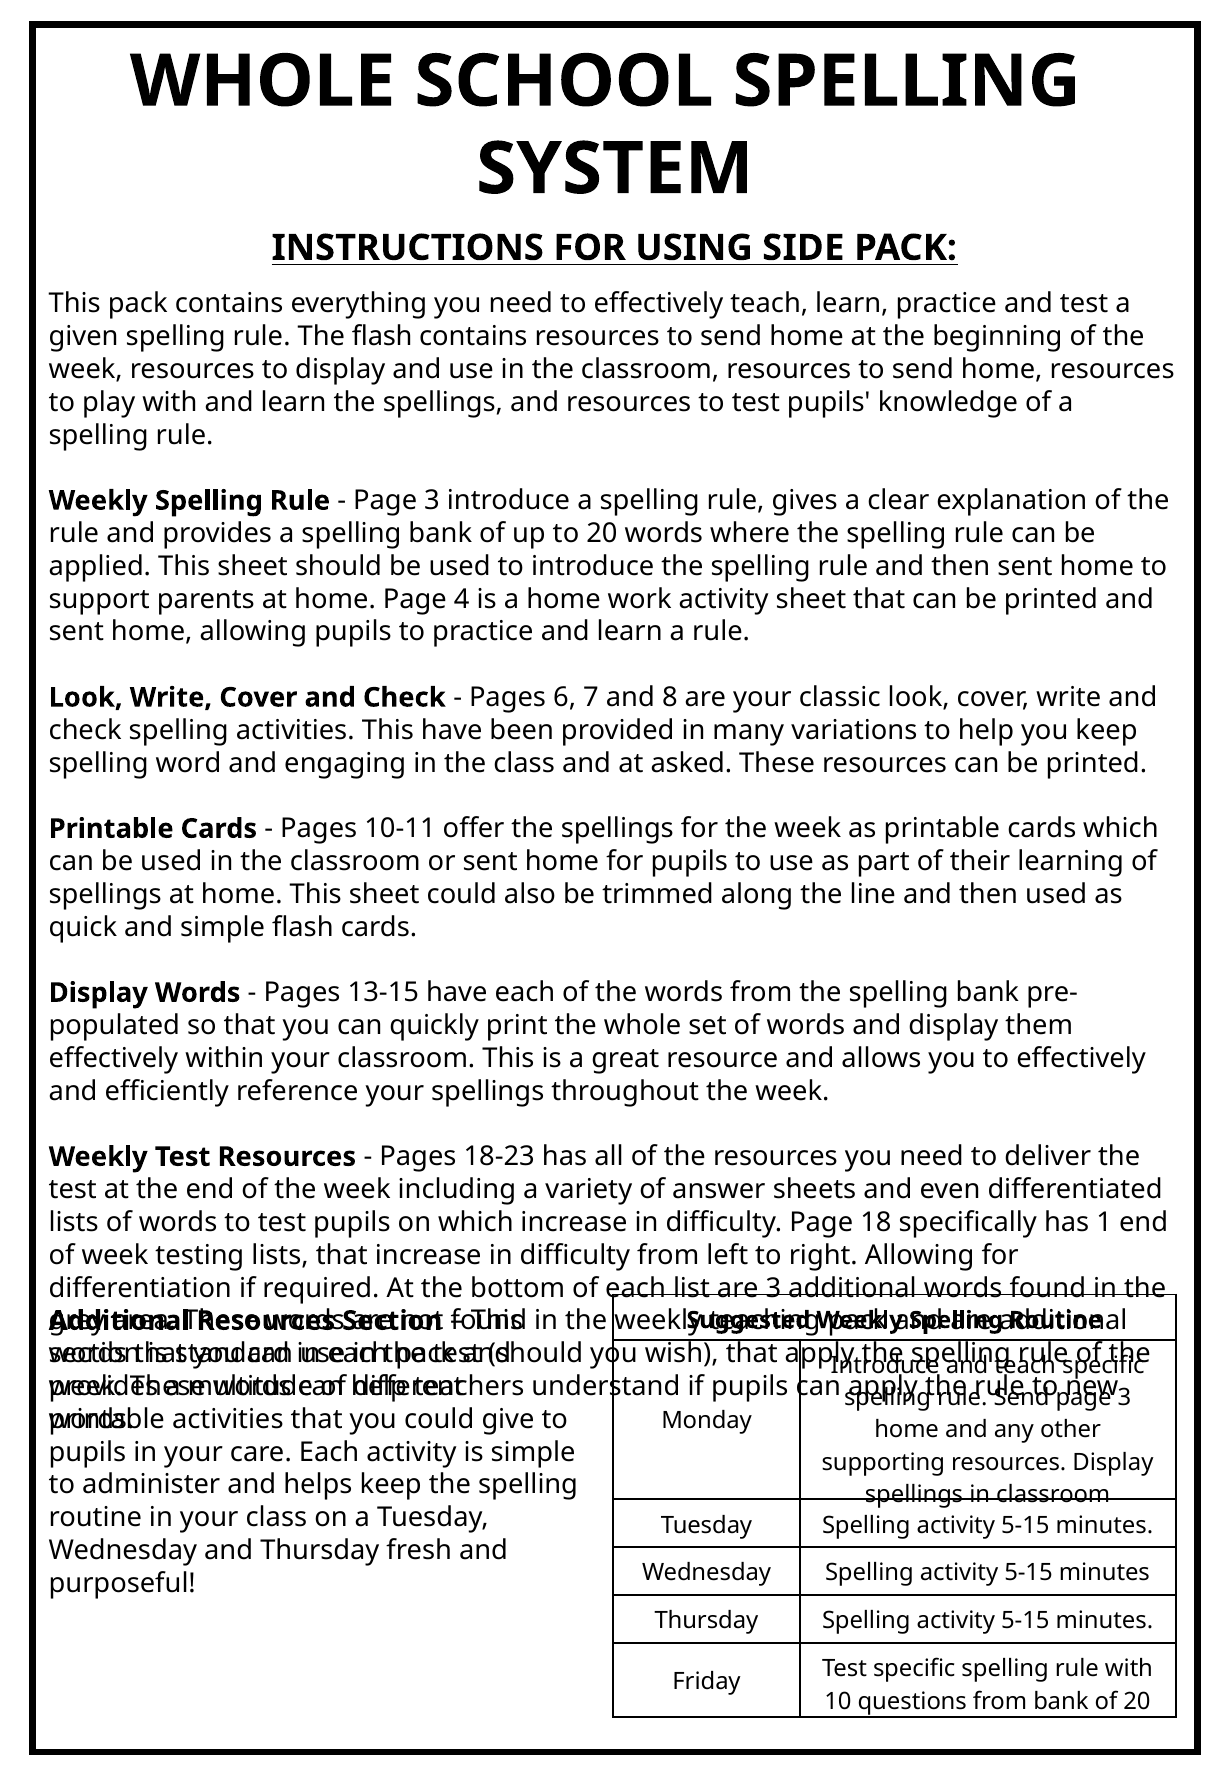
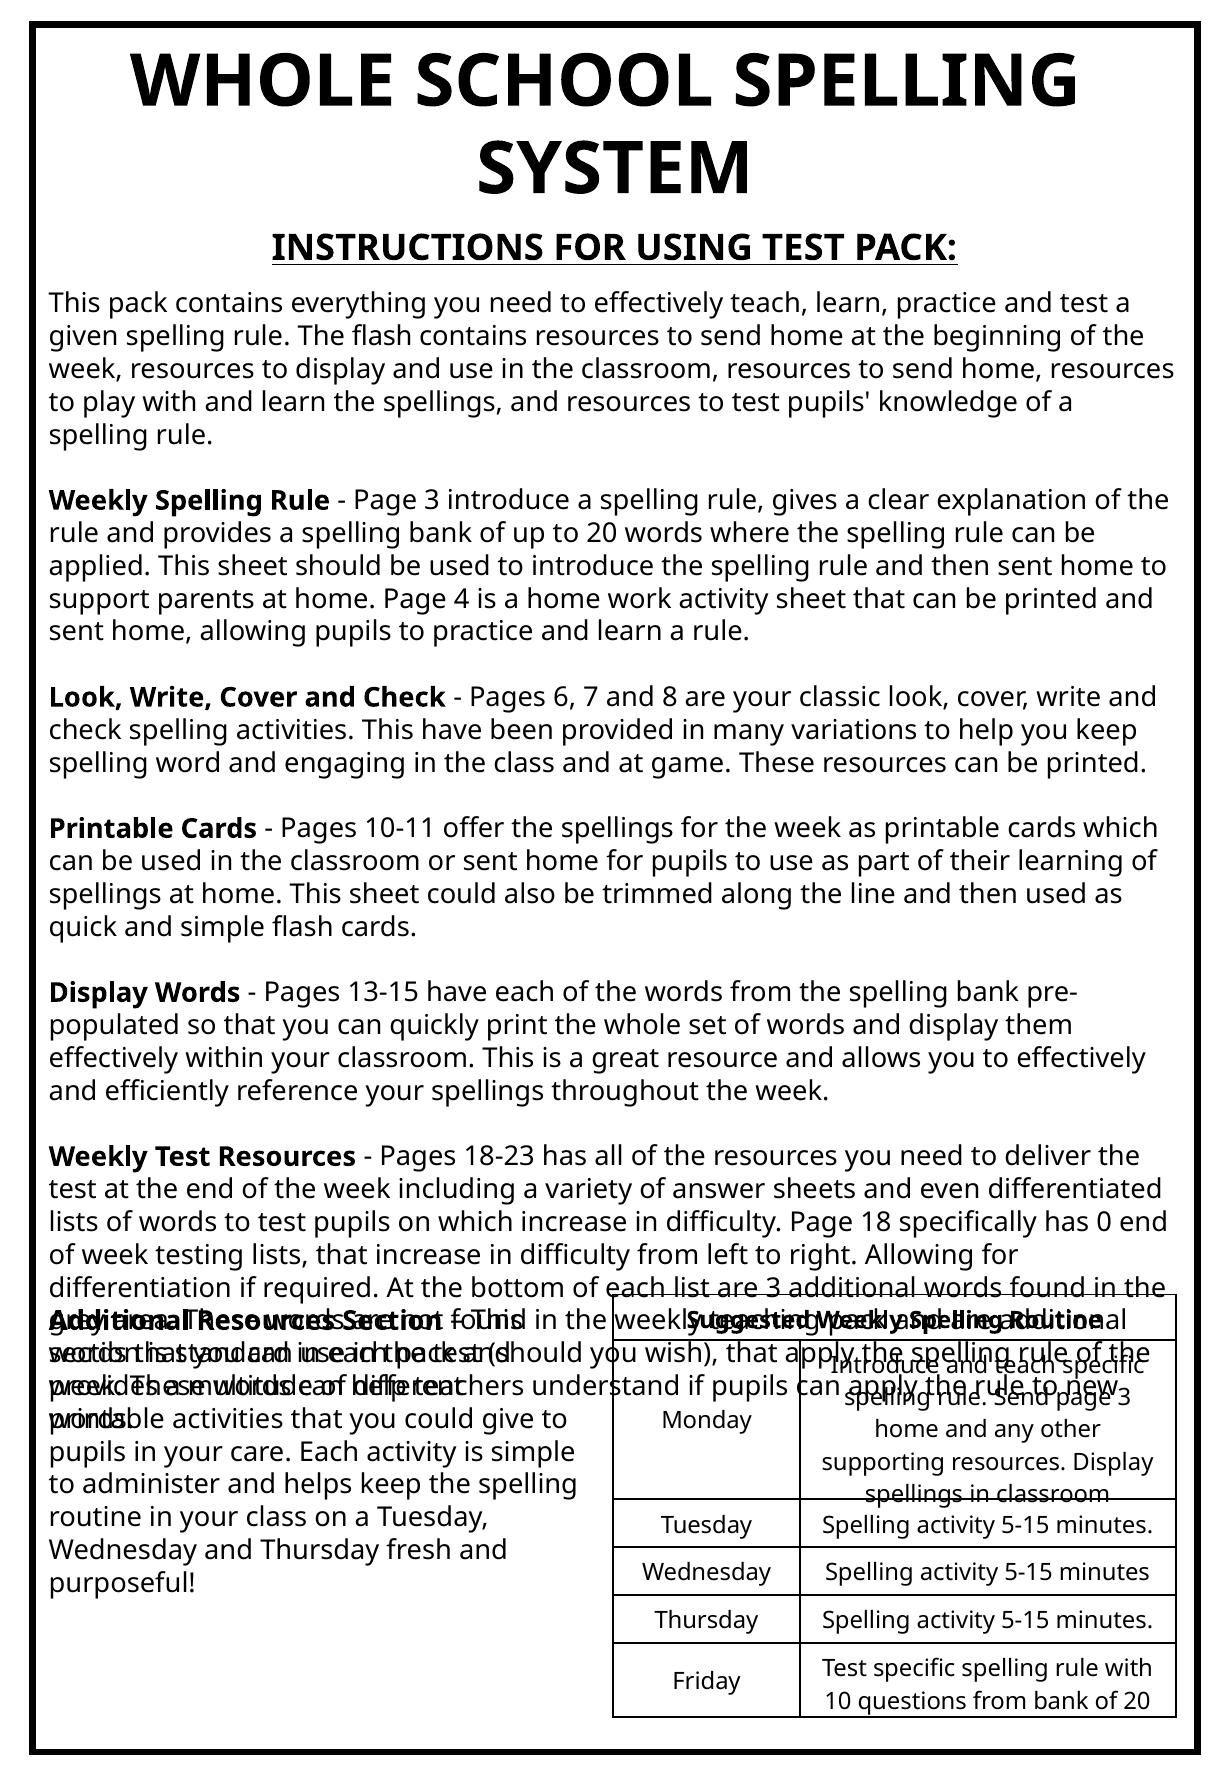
USING SIDE: SIDE -> TEST
asked: asked -> game
1: 1 -> 0
